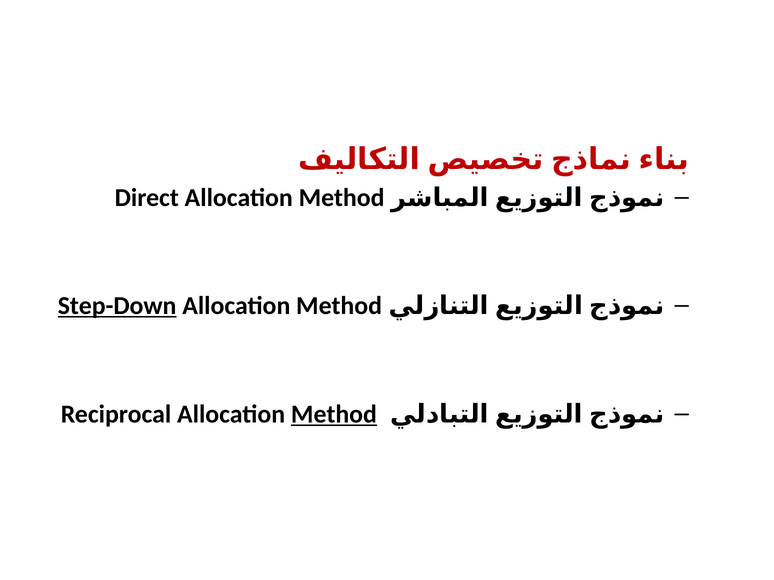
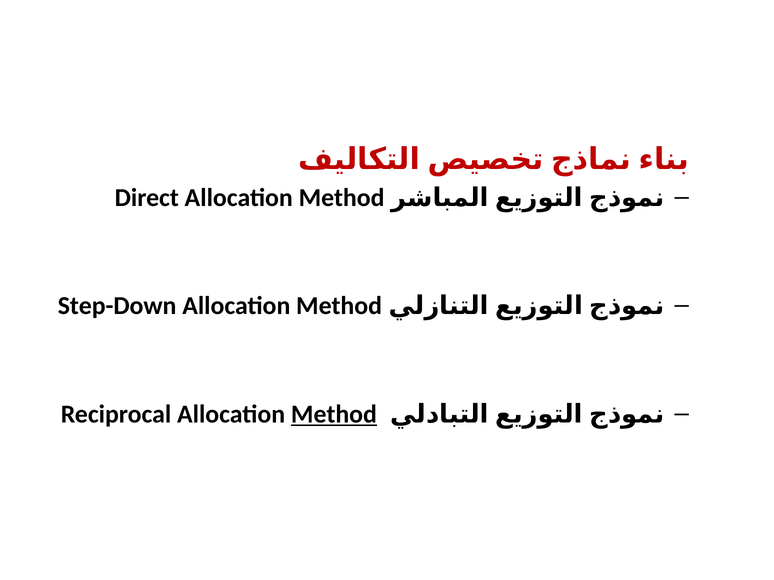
Step-Down underline: present -> none
